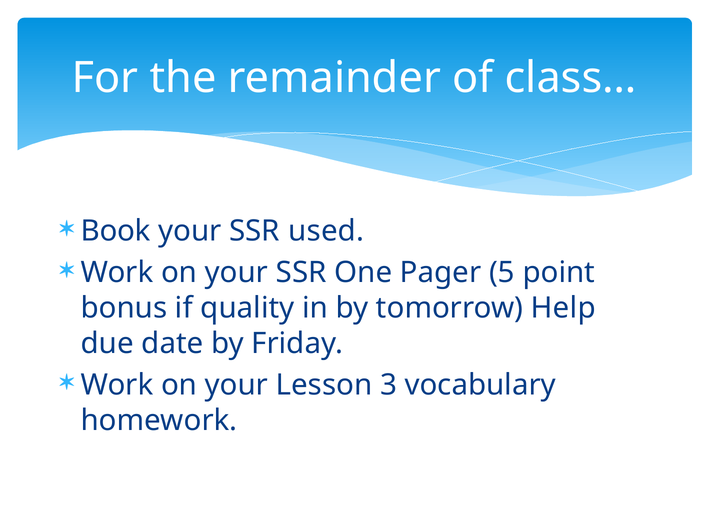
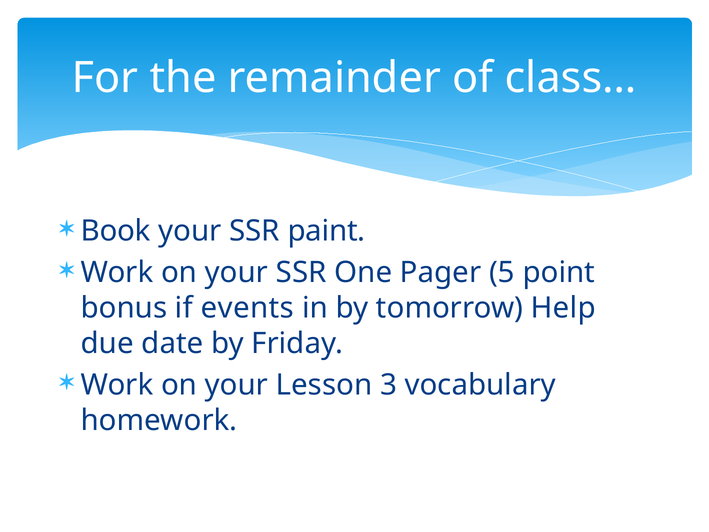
used: used -> paint
quality: quality -> events
